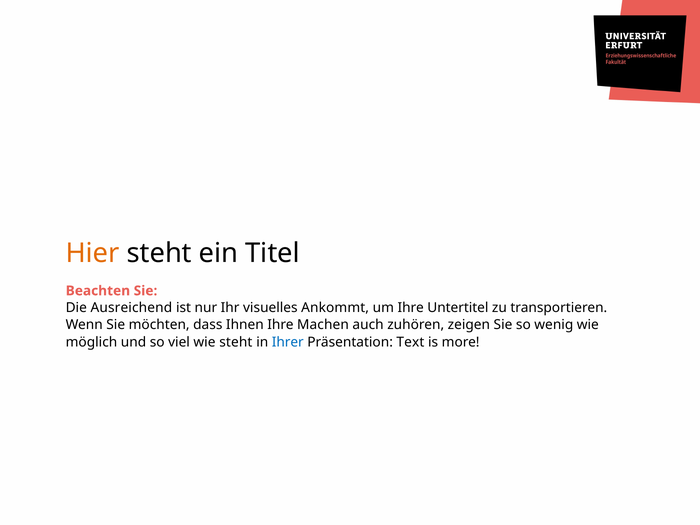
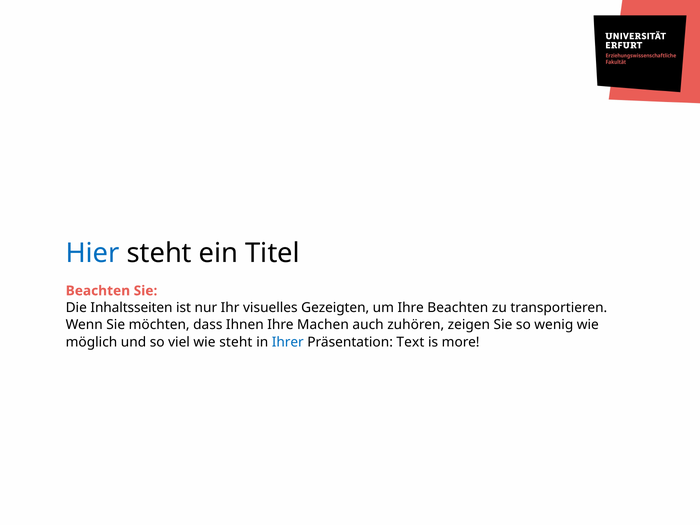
Hier colour: orange -> blue
Ausreichend: Ausreichend -> Inhaltsseiten
Ankommt: Ankommt -> Gezeigten
Ihre Untertitel: Untertitel -> Beachten
